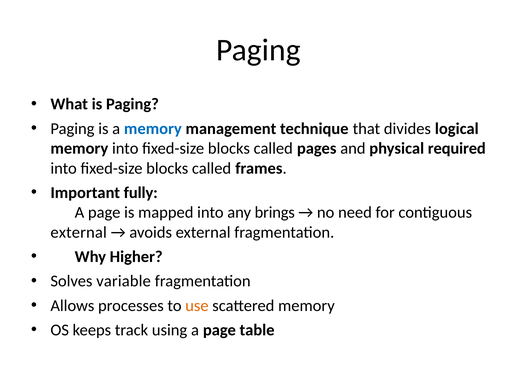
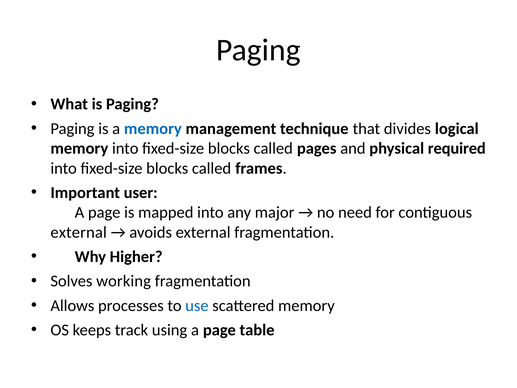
fully: fully -> user
brings: brings -> major
variable: variable -> working
use colour: orange -> blue
